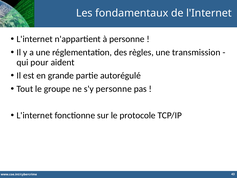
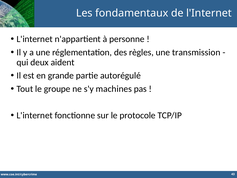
pour: pour -> deux
s'y personne: personne -> machines
